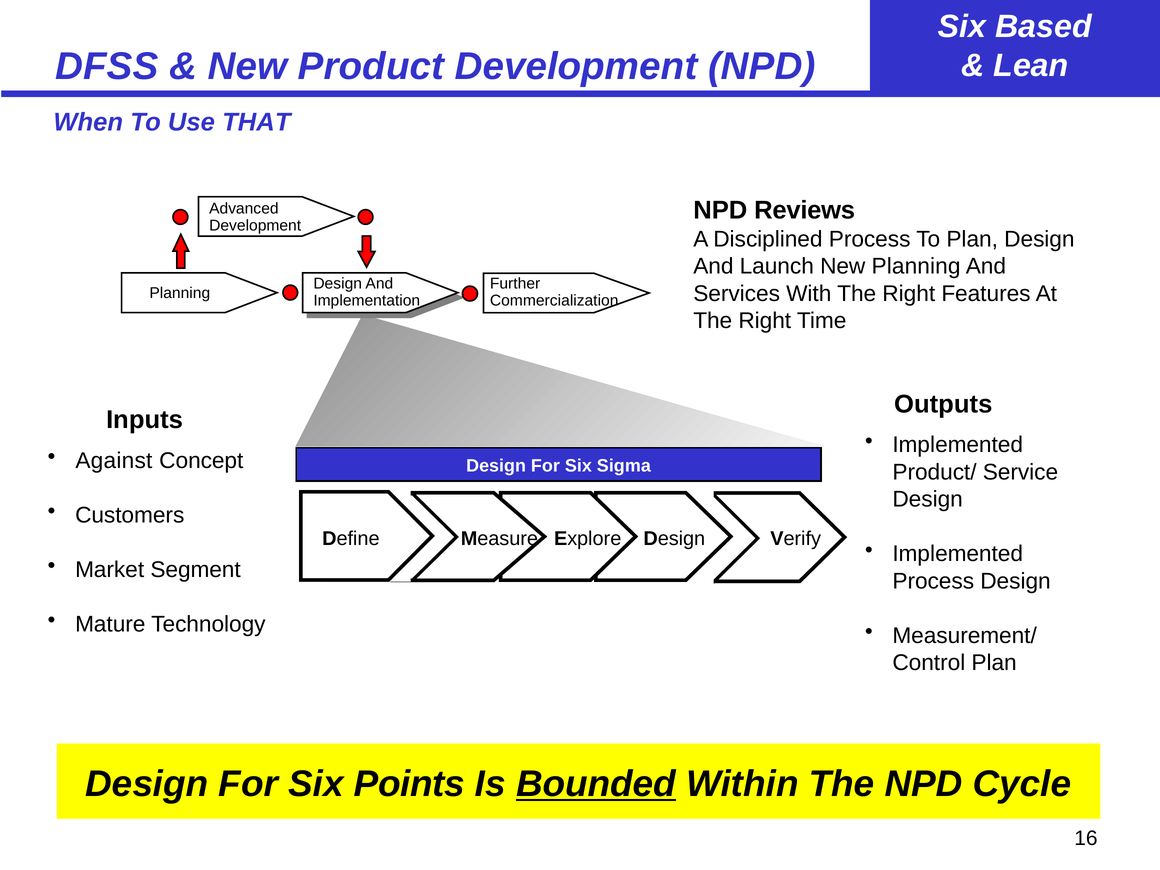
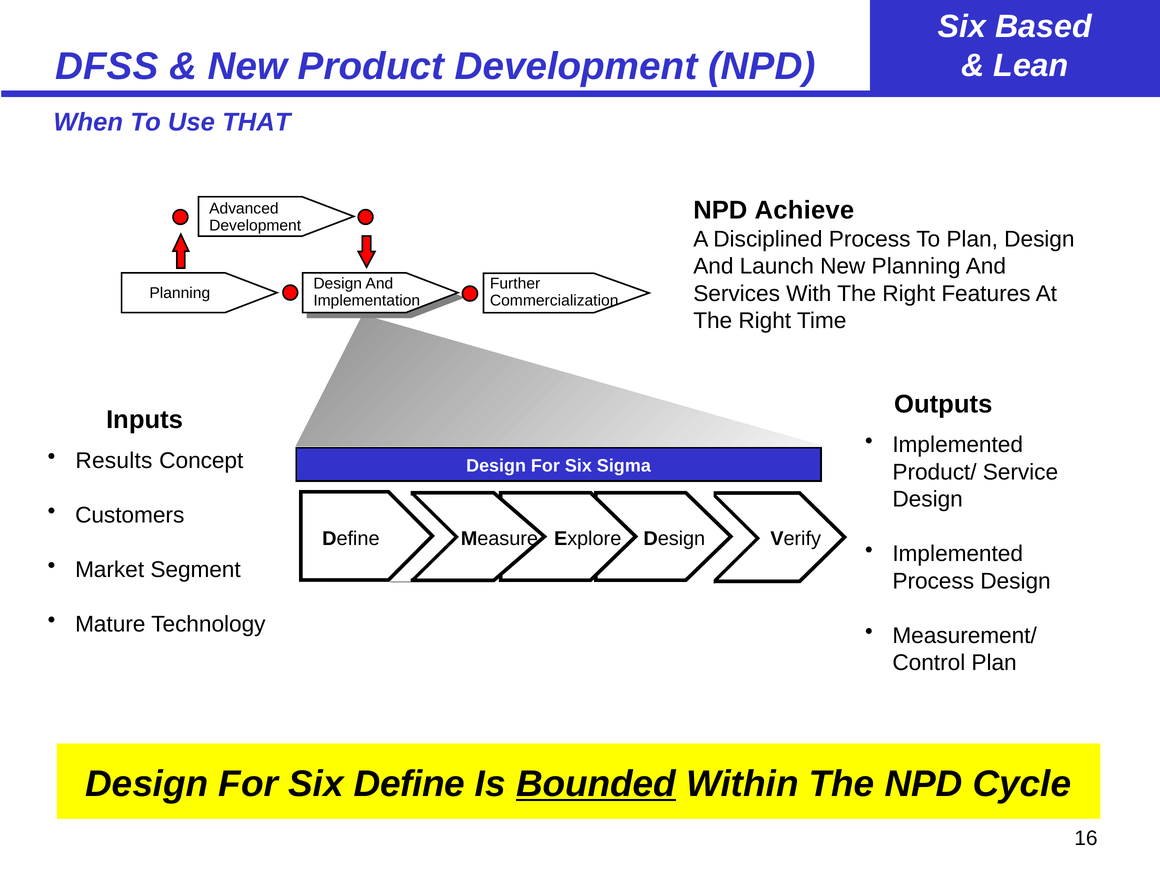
Reviews: Reviews -> Achieve
Against: Against -> Results
Six Points: Points -> Define
